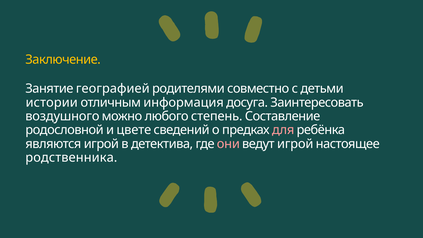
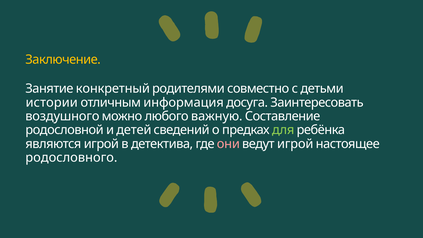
географией: географией -> конкретный
степень: степень -> важную
цвете: цвете -> детей
для colour: pink -> light green
родственника: родственника -> родословного
